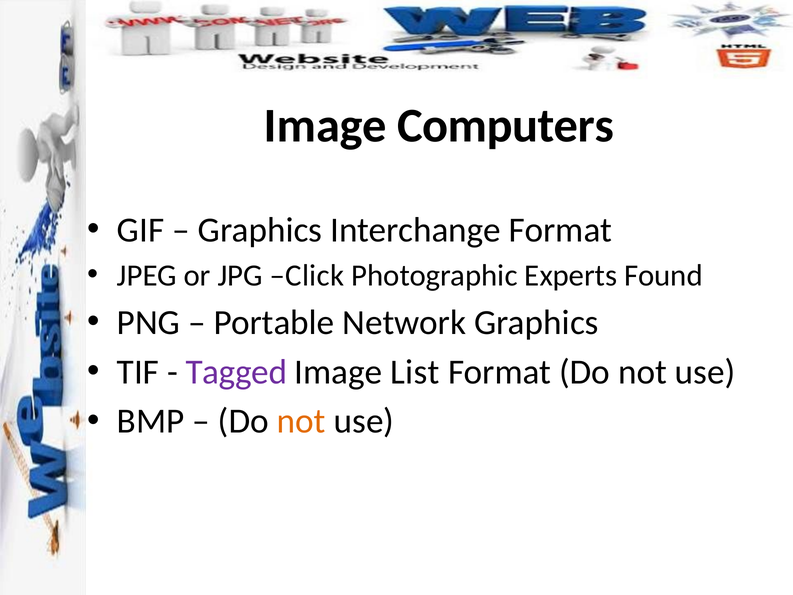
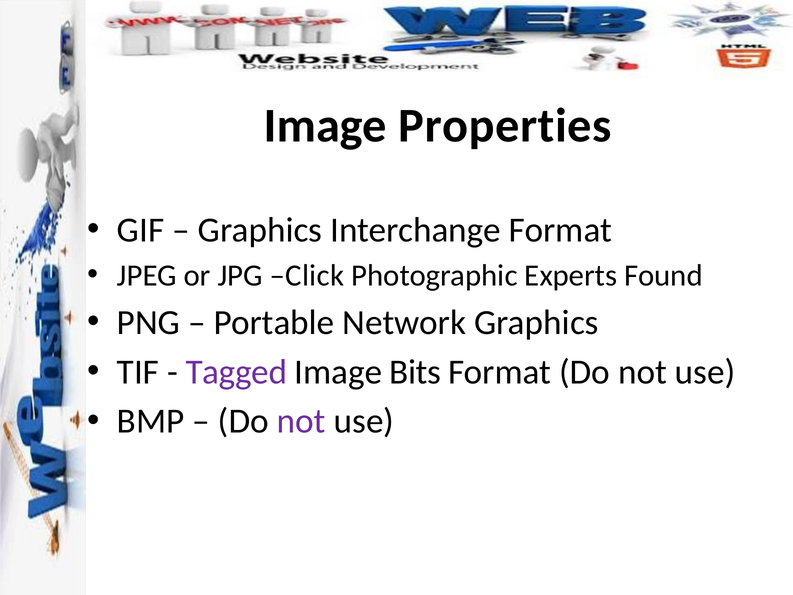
Computers: Computers -> Properties
List: List -> Bits
not at (301, 421) colour: orange -> purple
